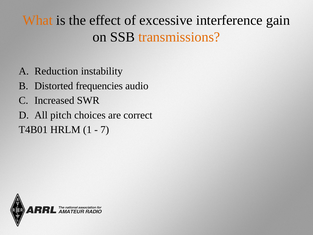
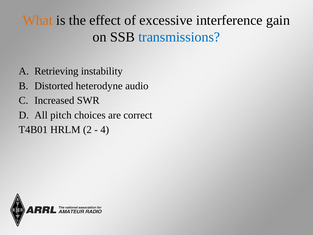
transmissions colour: orange -> blue
Reduction: Reduction -> Retrieving
frequencies: frequencies -> heterodyne
1: 1 -> 2
7: 7 -> 4
